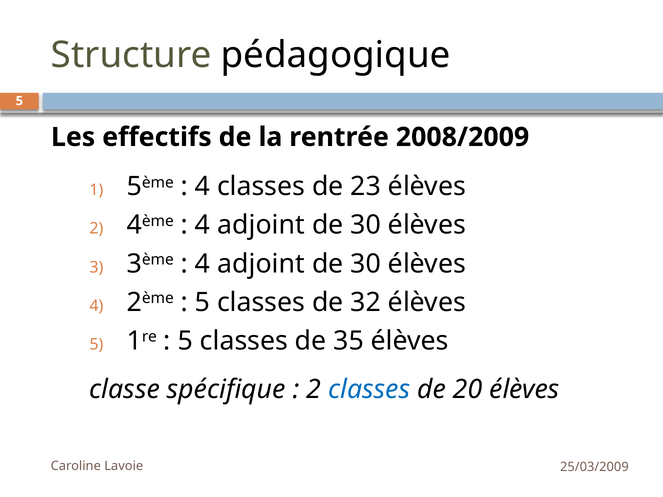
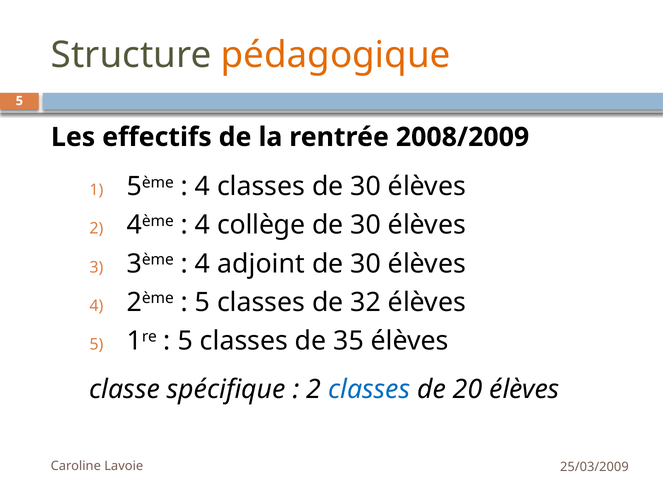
pédagogique colour: black -> orange
classes de 23: 23 -> 30
adjoint at (261, 225): adjoint -> collège
